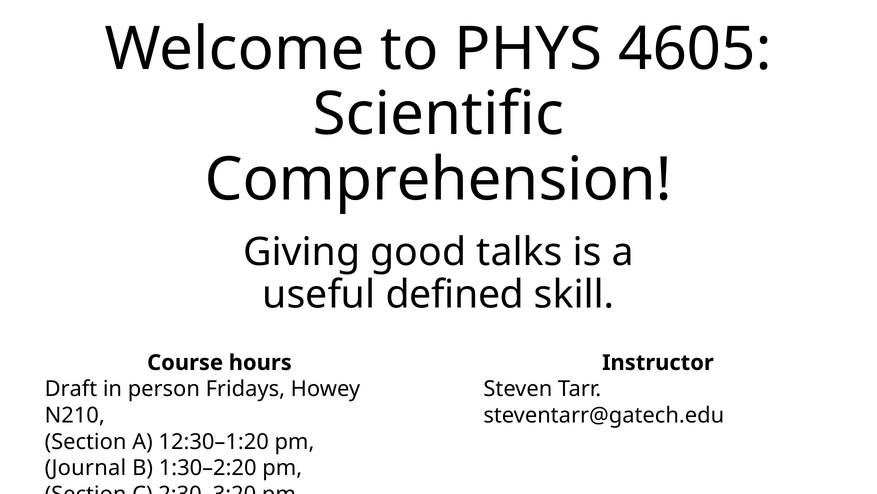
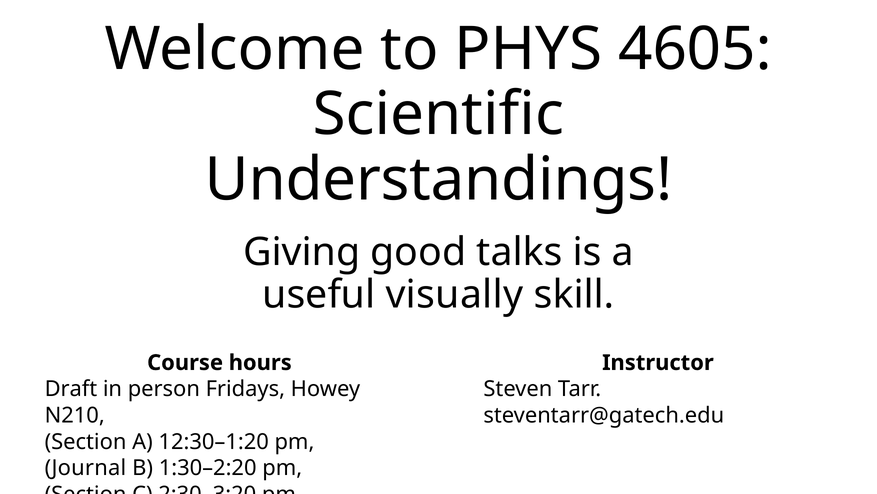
Comprehension: Comprehension -> Understandings
defined: defined -> visually
